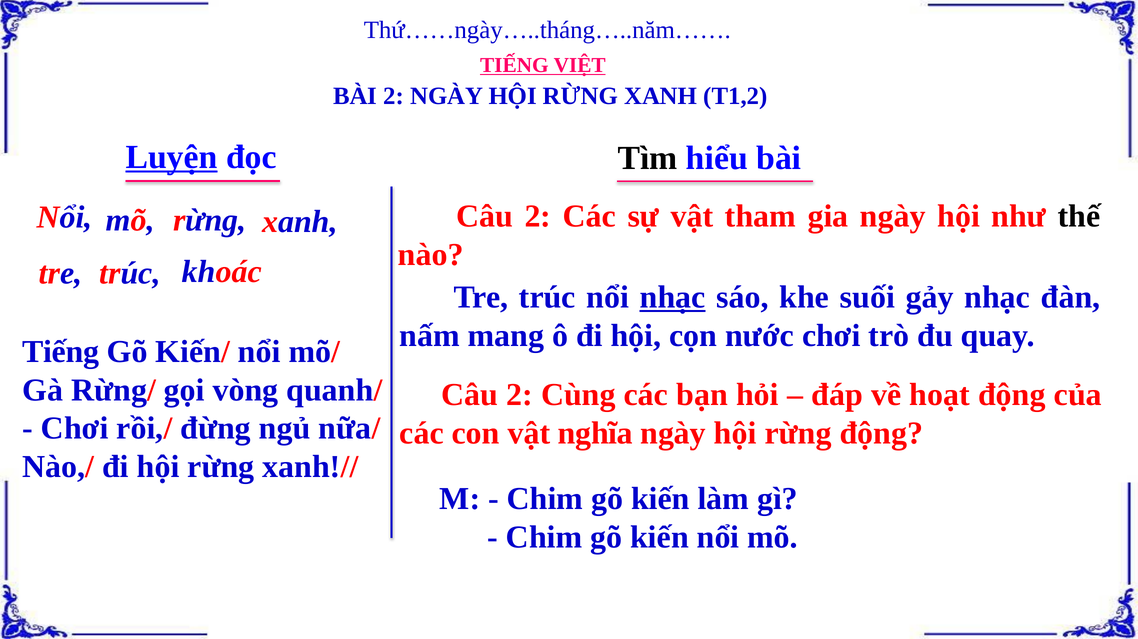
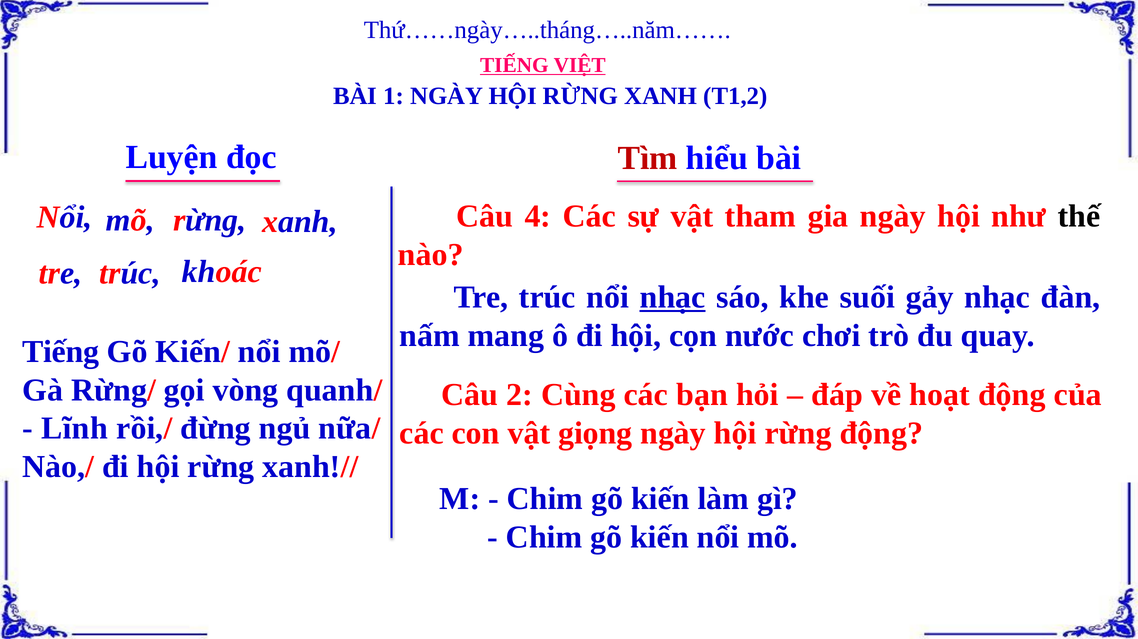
BÀI 2: 2 -> 1
Luyện underline: present -> none
Tìm colour: black -> red
2 at (538, 216): 2 -> 4
Chơi at (75, 429): Chơi -> Lĩnh
nghĩa: nghĩa -> giọng
